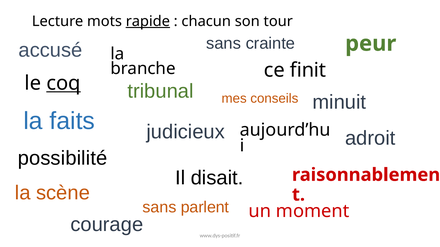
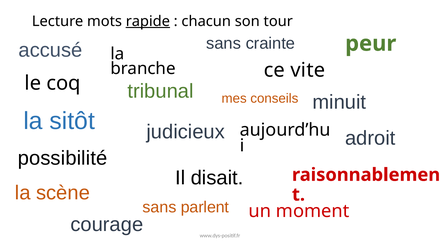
finit: finit -> vite
coq underline: present -> none
faits: faits -> sitôt
